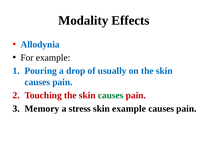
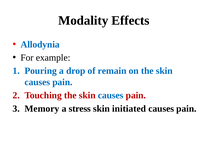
usually: usually -> remain
causes at (111, 95) colour: green -> blue
skin example: example -> initiated
